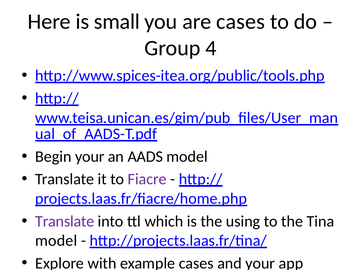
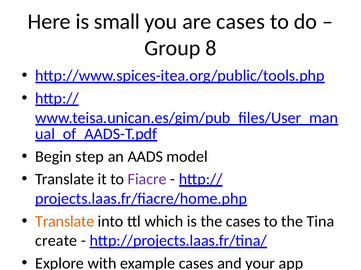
4: 4 -> 8
Begin your: your -> step
Translate at (65, 222) colour: purple -> orange
the using: using -> cases
model at (56, 241): model -> create
